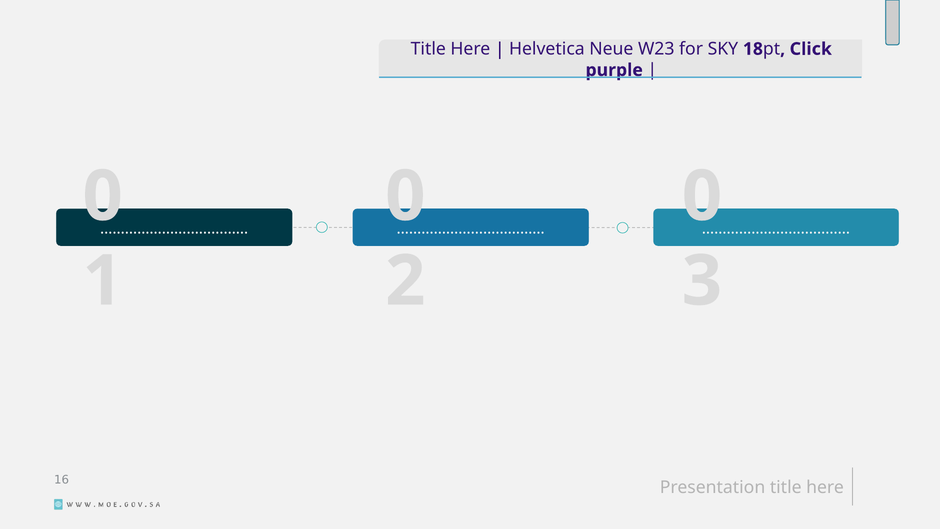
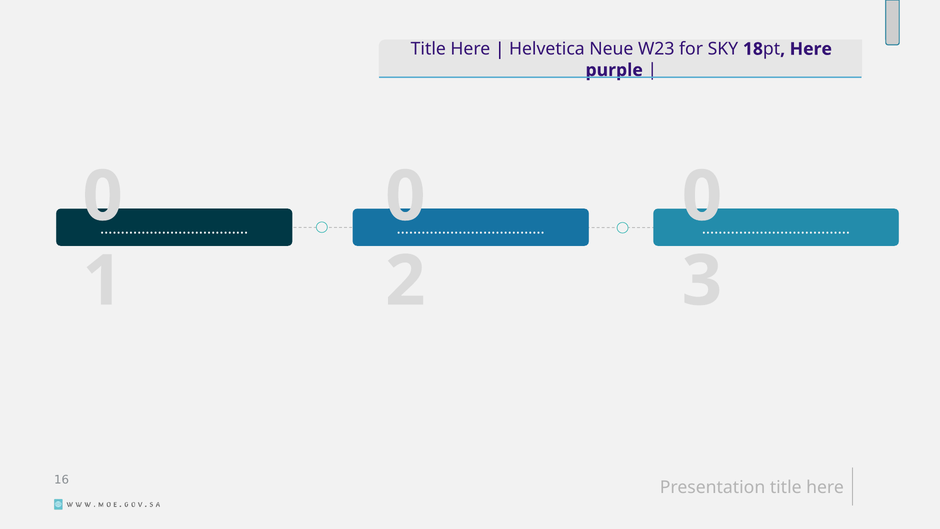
Click at (811, 49): Click -> Here
